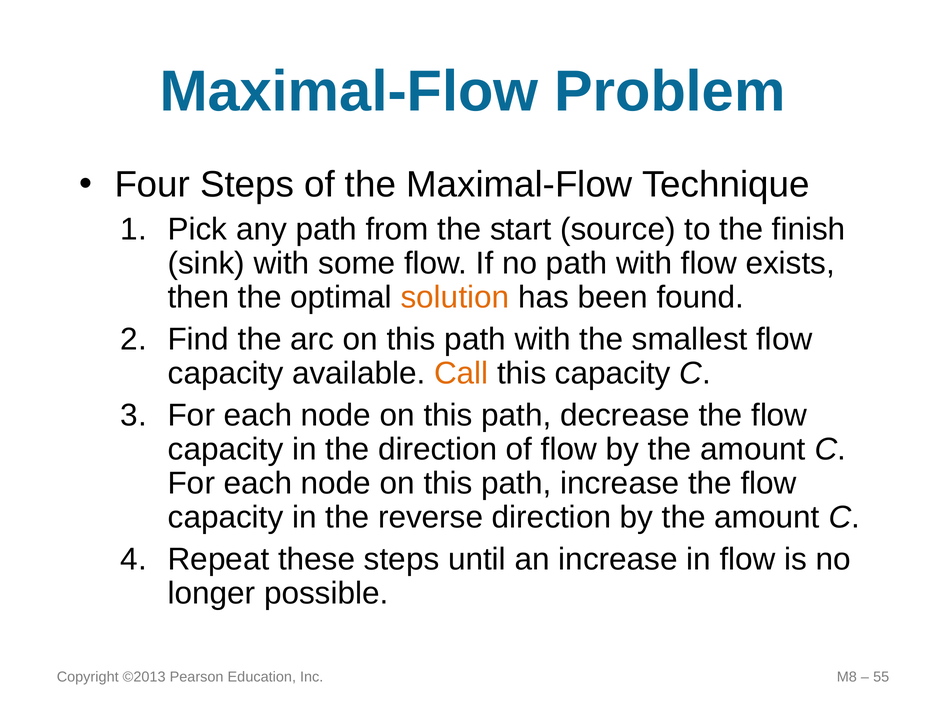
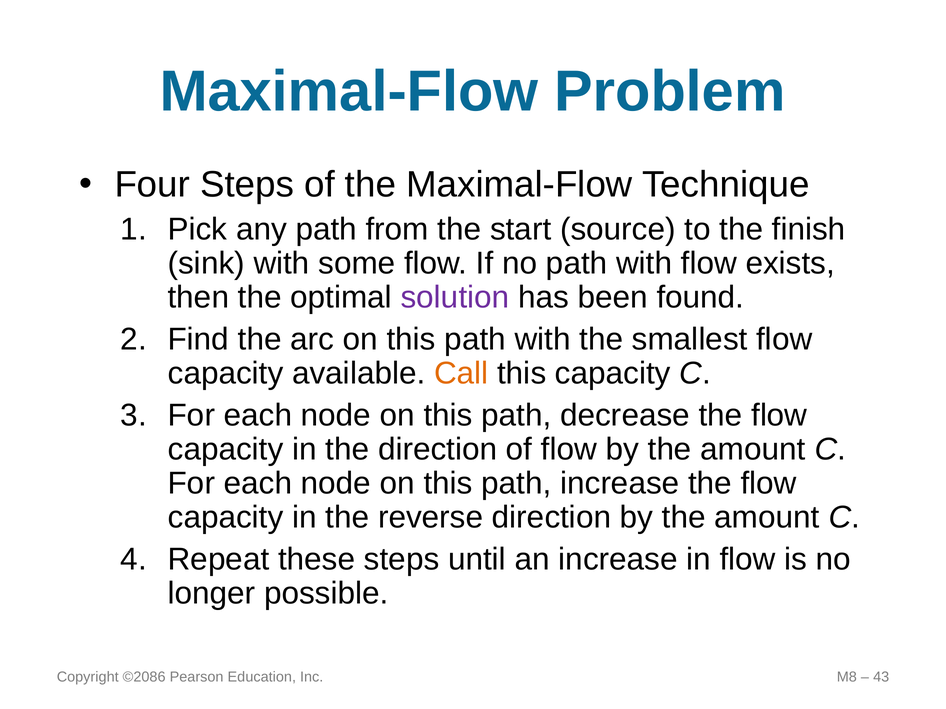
solution colour: orange -> purple
©2013: ©2013 -> ©2086
55: 55 -> 43
